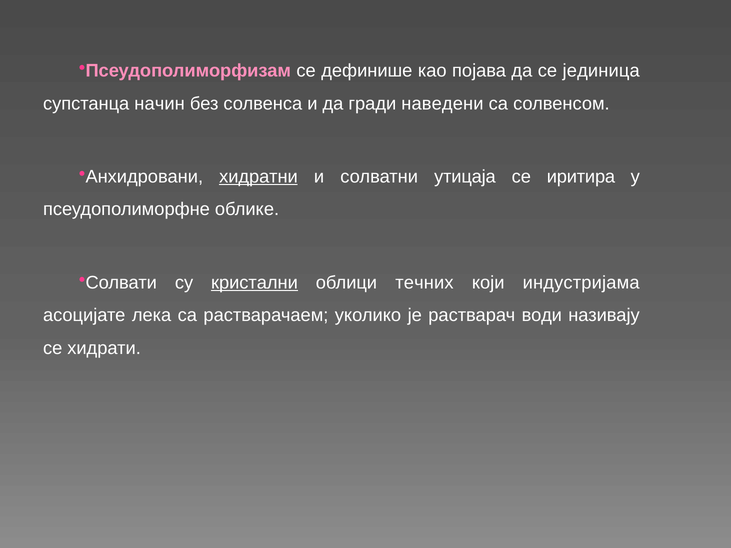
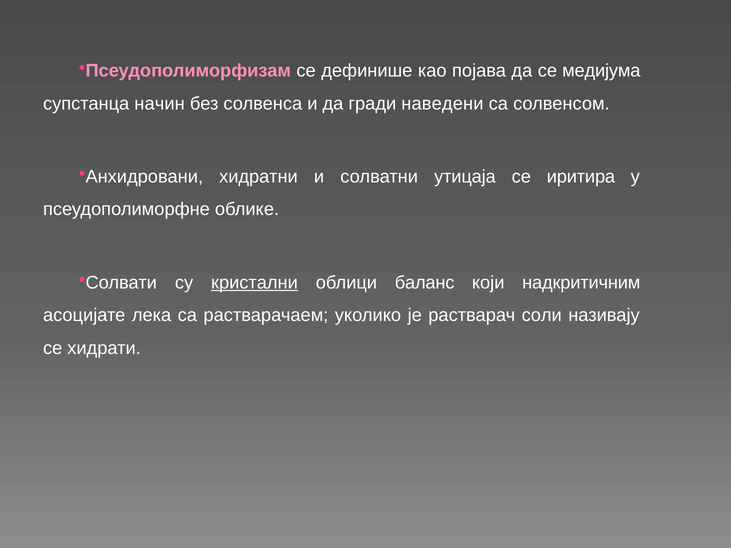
јединица: јединица -> медијума
хидратни underline: present -> none
течних: течних -> баланс
индустријама: индустријама -> надкритичним
води: води -> соли
